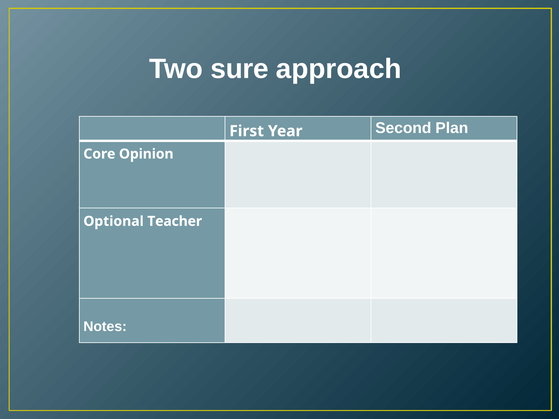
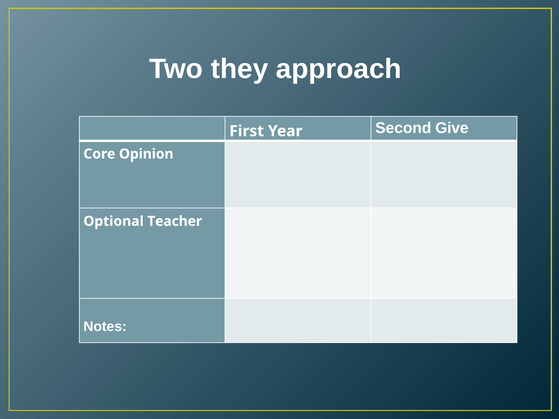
sure: sure -> they
Plan: Plan -> Give
